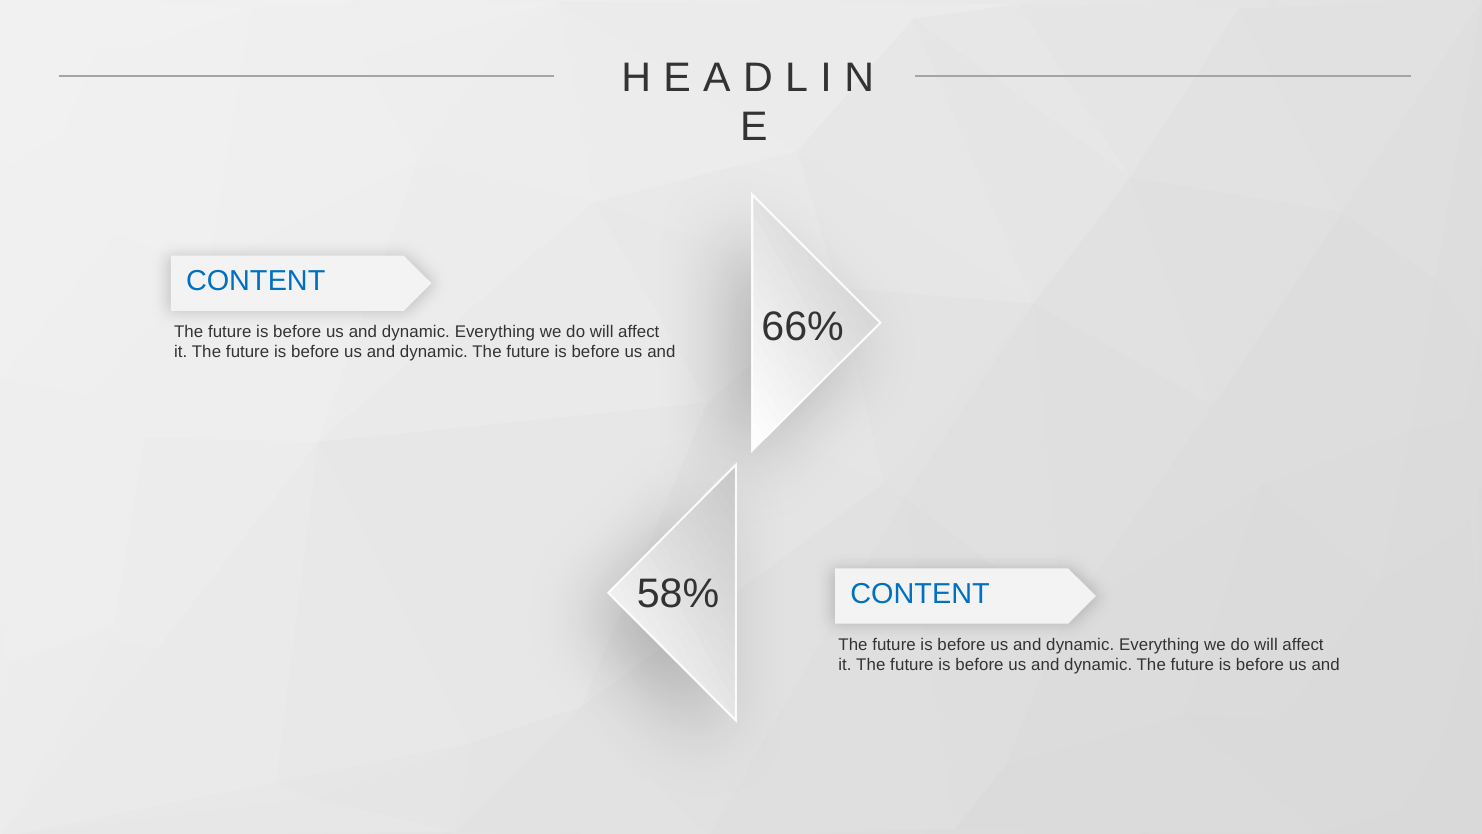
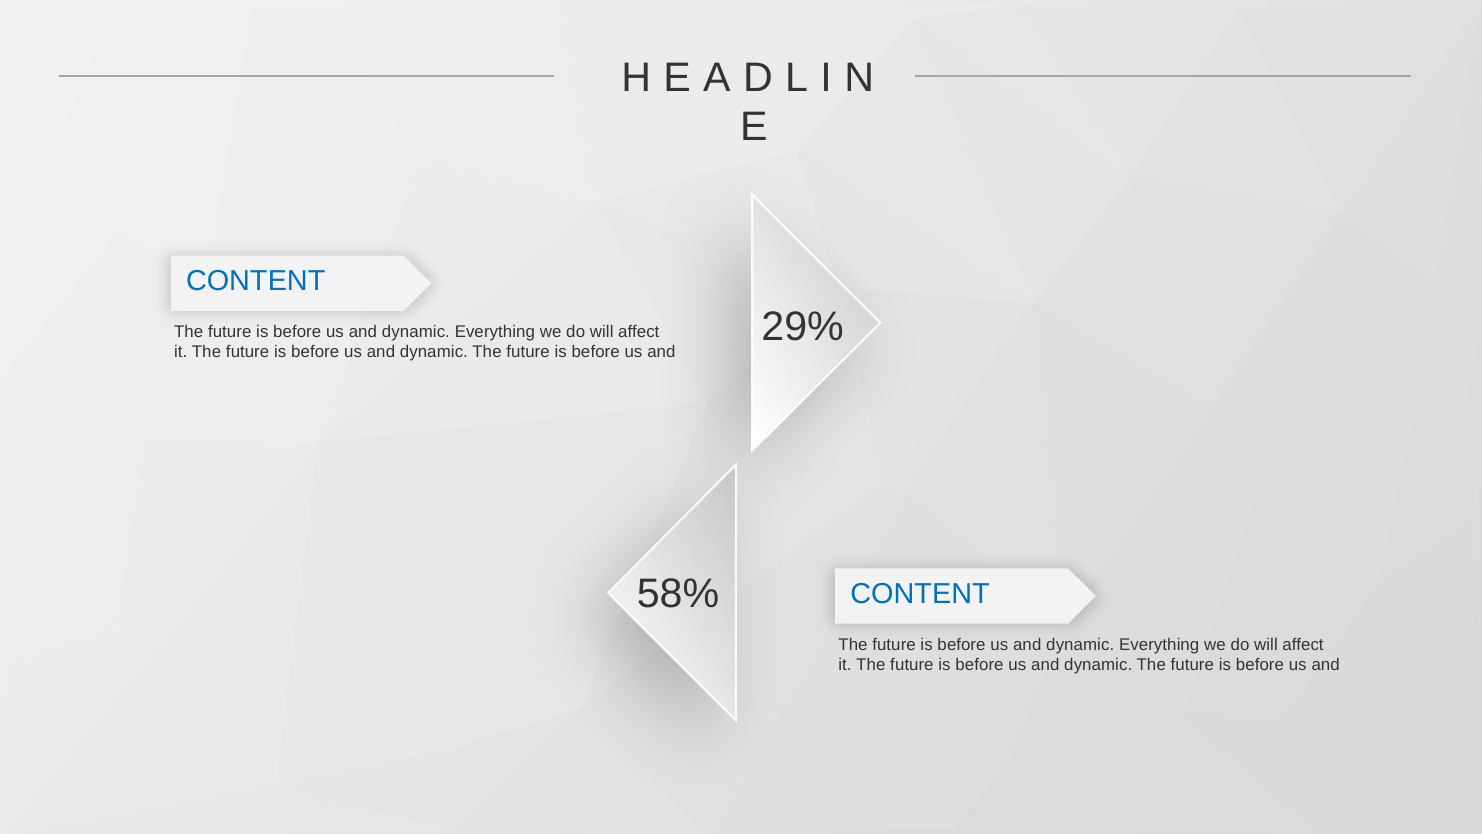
66%: 66% -> 29%
